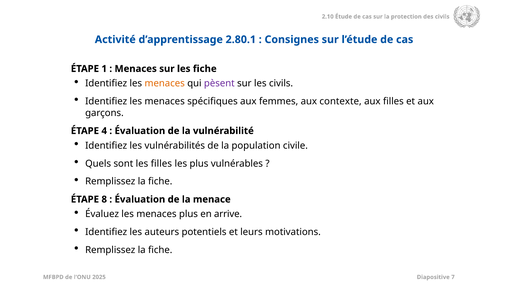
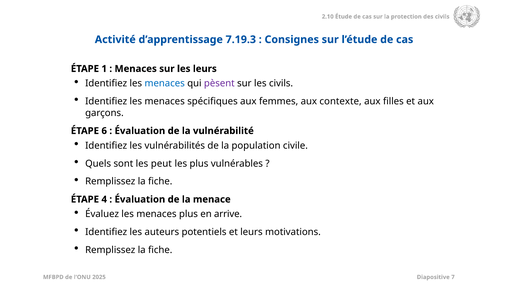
2.80.1: 2.80.1 -> 7.19.3
les fiche: fiche -> leurs
menaces at (165, 83) colour: orange -> blue
4: 4 -> 6
les filles: filles -> peut
8: 8 -> 4
